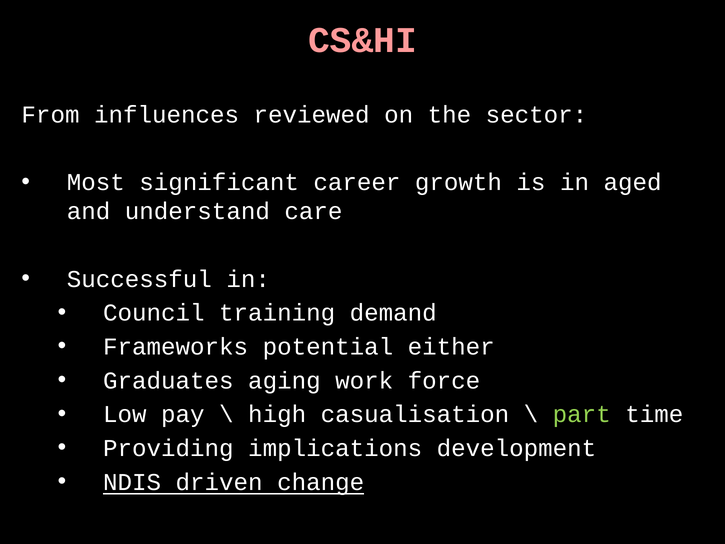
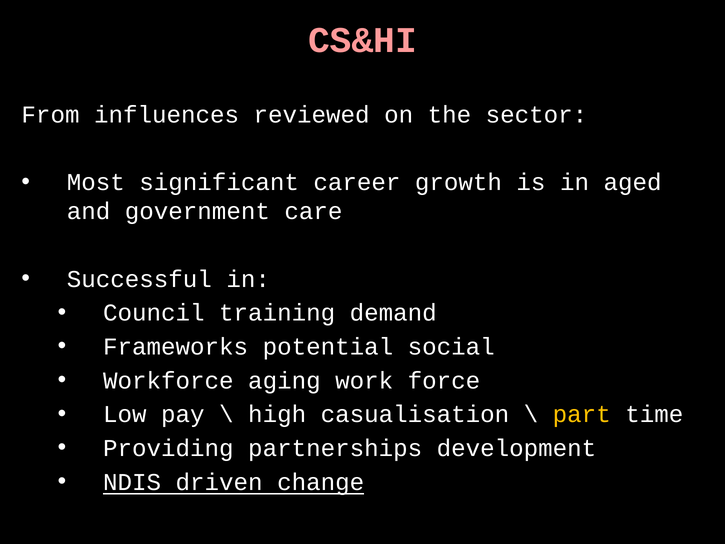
understand: understand -> government
either: either -> social
Graduates: Graduates -> Workforce
part colour: light green -> yellow
implications: implications -> partnerships
